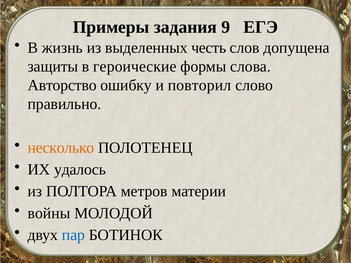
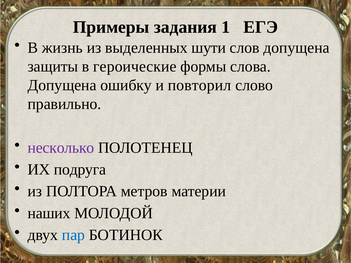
9: 9 -> 1
честь: честь -> шути
Авторство at (62, 85): Авторство -> Допущена
несколько colour: orange -> purple
удалось: удалось -> подруга
войны: войны -> наших
